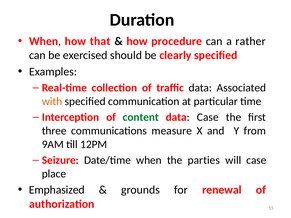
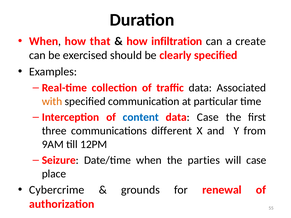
procedure: procedure -> infiltration
rather: rather -> create
content colour: green -> blue
measure: measure -> different
Emphasized: Emphasized -> Cybercrime
